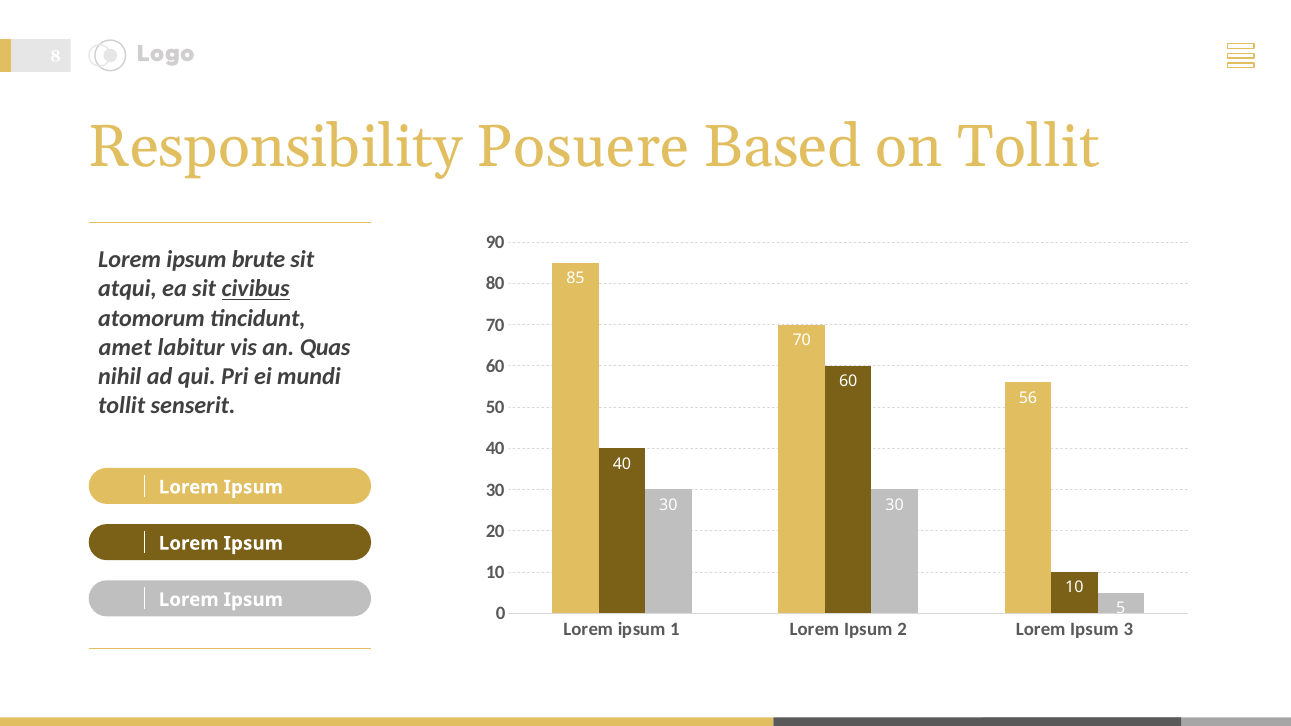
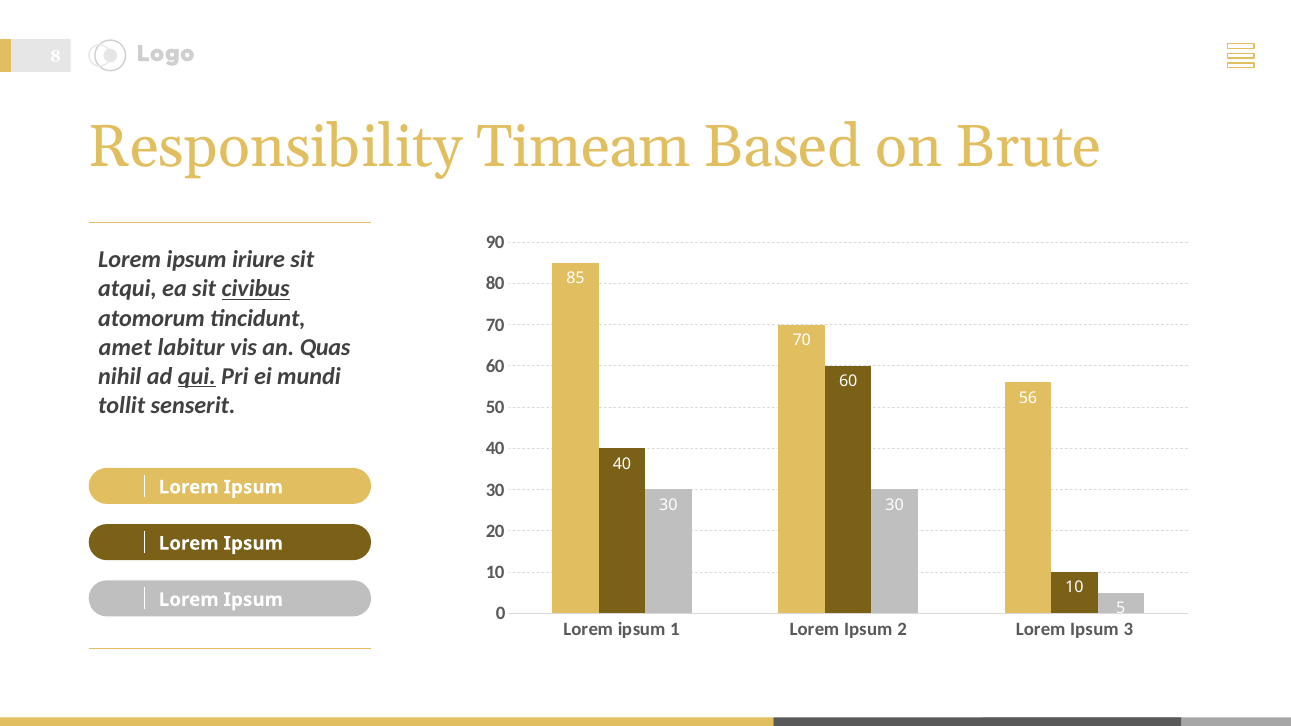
Posuere: Posuere -> Timeam
on Tollit: Tollit -> Brute
brute: brute -> iriure
qui underline: none -> present
